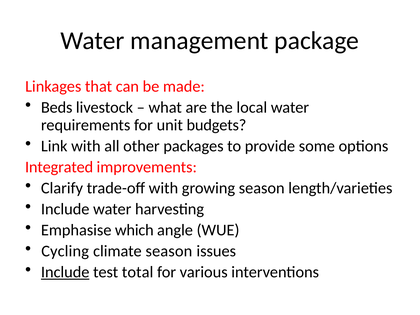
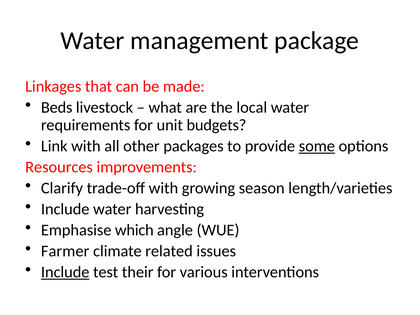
some underline: none -> present
Integrated: Integrated -> Resources
Cycling: Cycling -> Farmer
climate season: season -> related
total: total -> their
